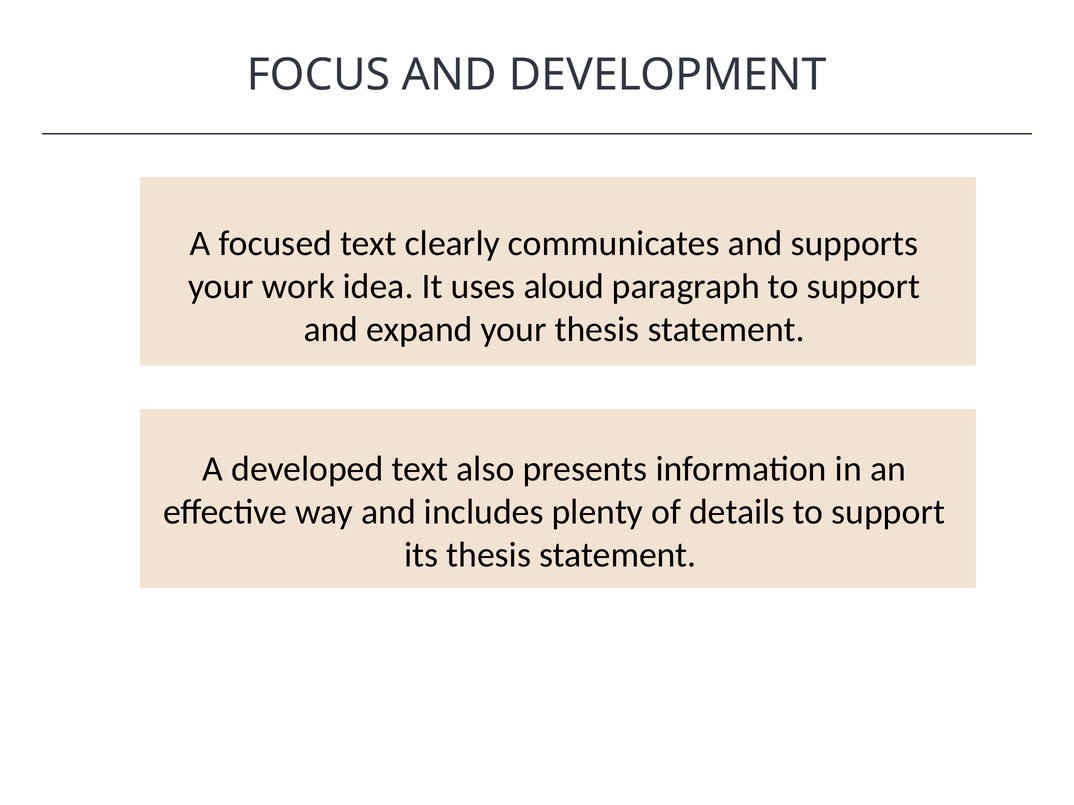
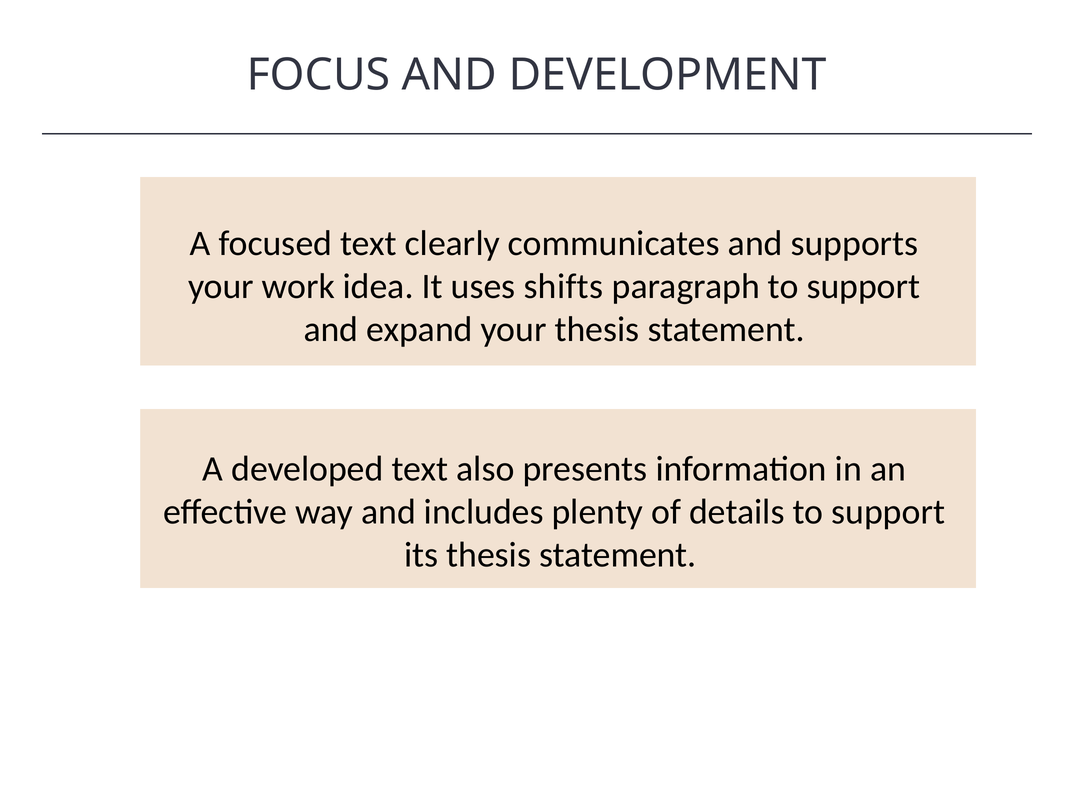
aloud: aloud -> shifts
